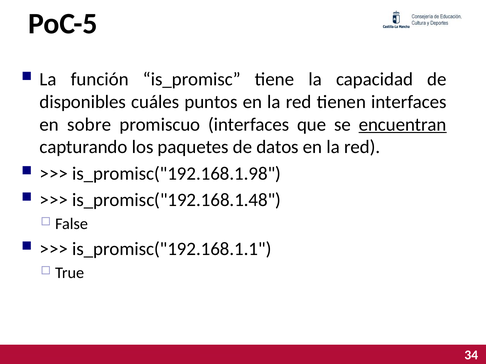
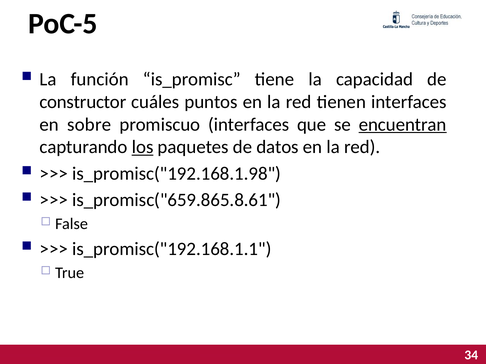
disponibles: disponibles -> constructor
los underline: none -> present
is_promisc("192.168.1.48: is_promisc("192.168.1.48 -> is_promisc("659.865.8.61
